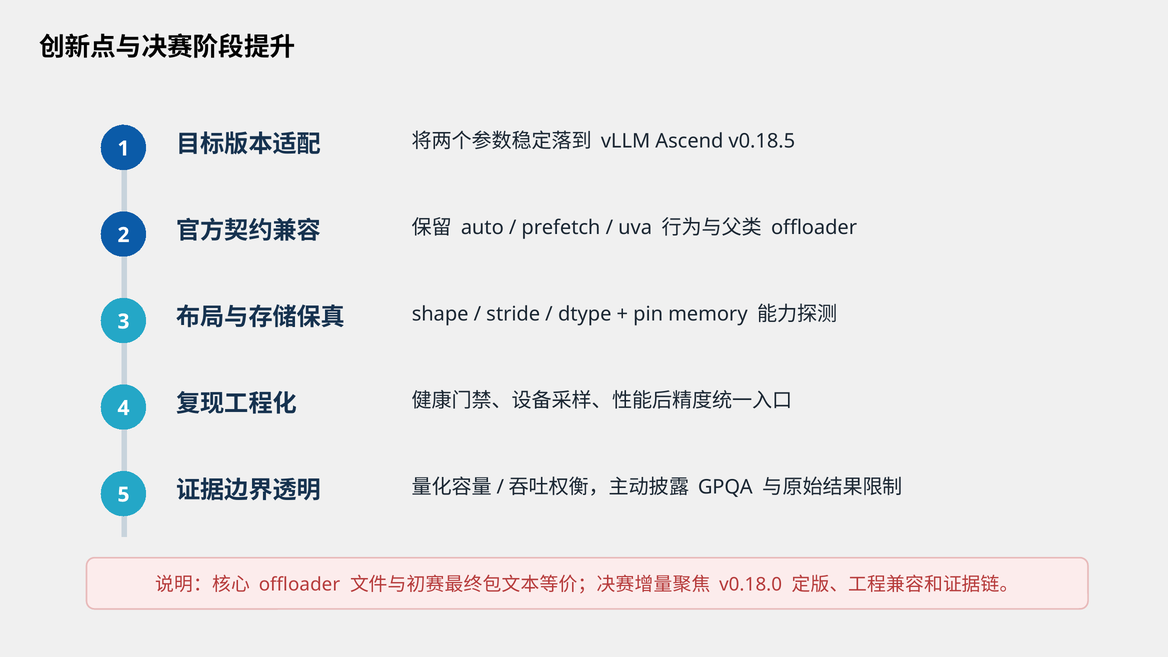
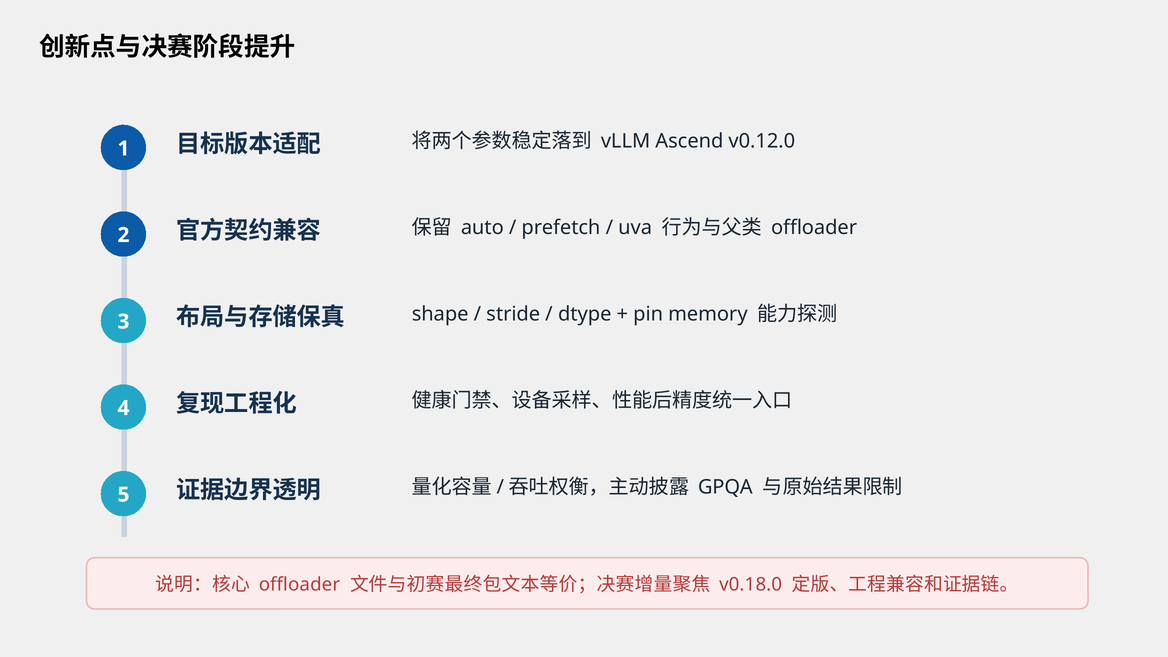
v0.18.5: v0.18.5 -> v0.12.0
